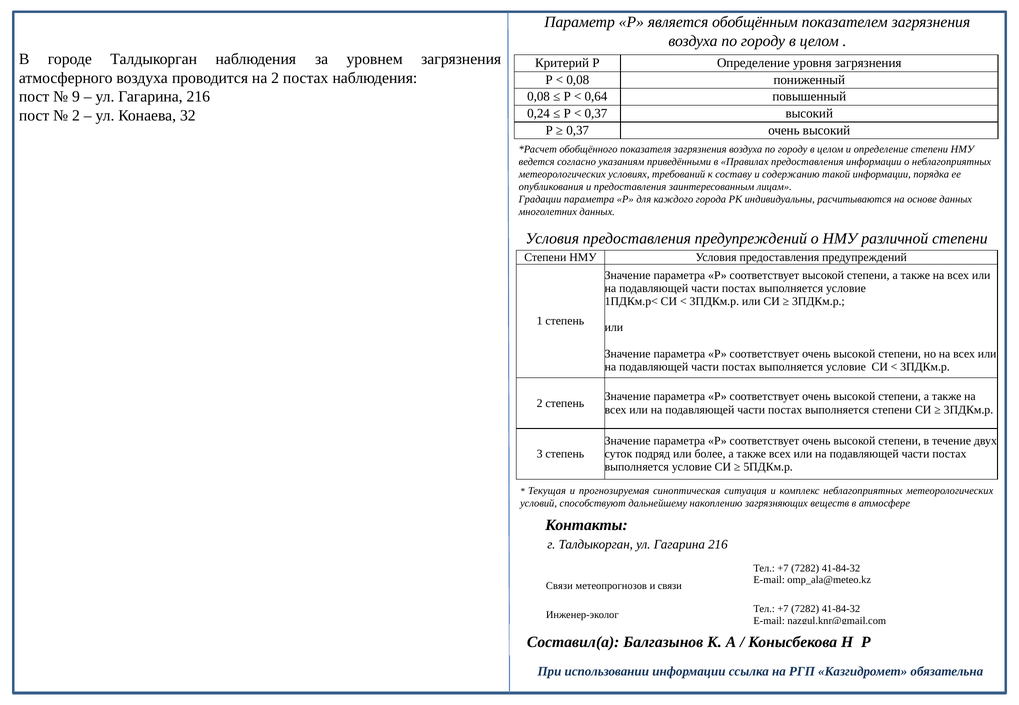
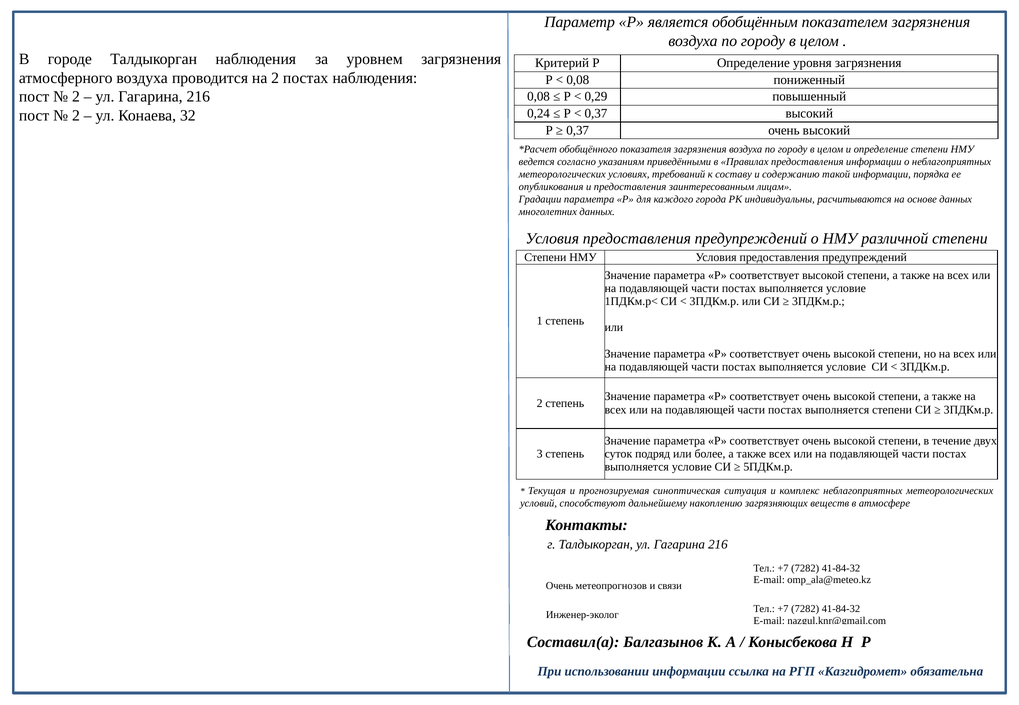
9 at (76, 97): 9 -> 2
0,64: 0,64 -> 0,29
Связи at (559, 586): Связи -> Очень
